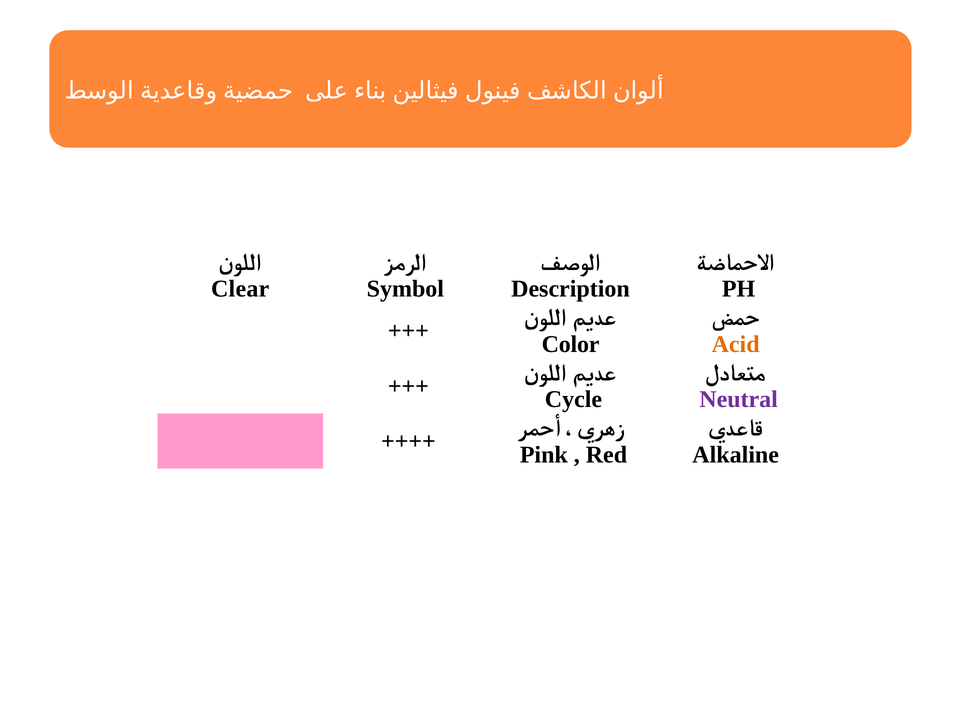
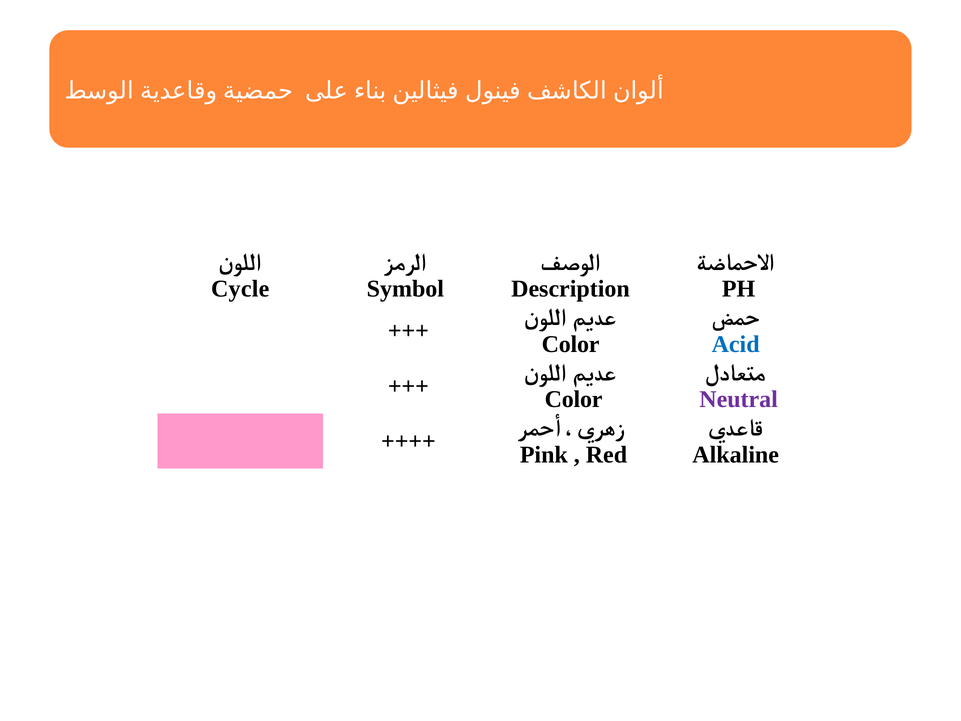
Clear: Clear -> Cycle
Acid colour: orange -> blue
Cycle at (573, 399): Cycle -> Color
